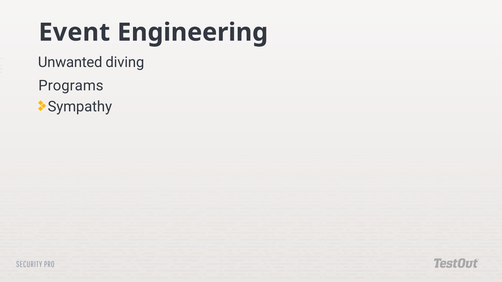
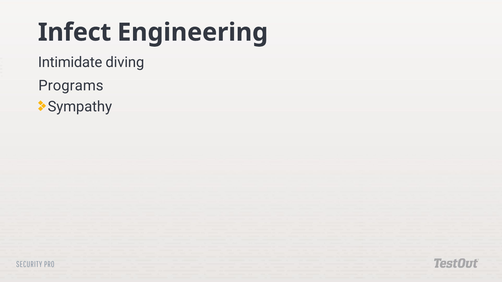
Event: Event -> Infect
Unwanted: Unwanted -> Intimidate
